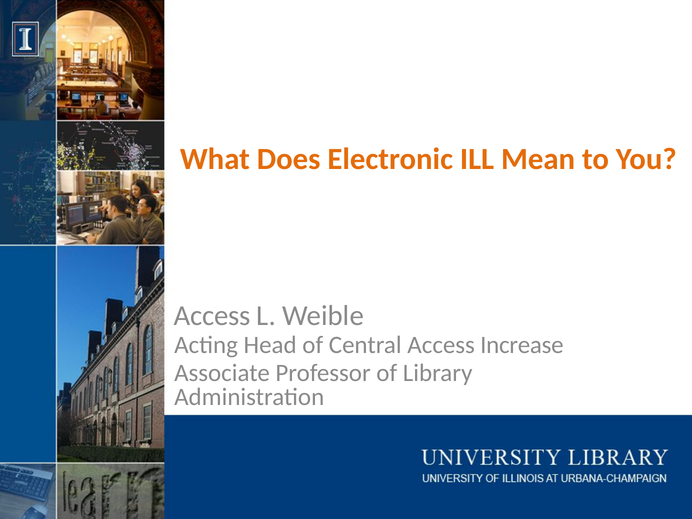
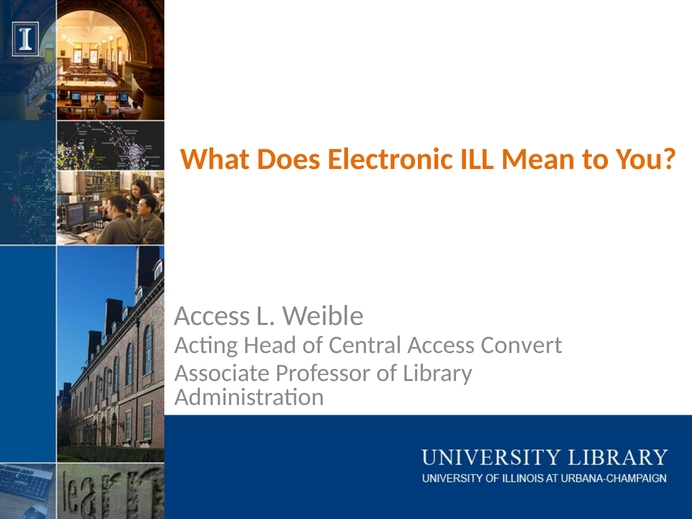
Increase: Increase -> Convert
